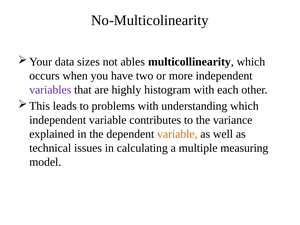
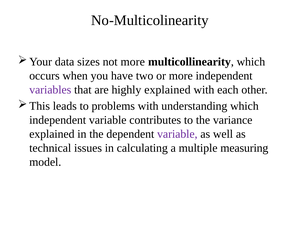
not ables: ables -> more
highly histogram: histogram -> explained
variable at (177, 134) colour: orange -> purple
